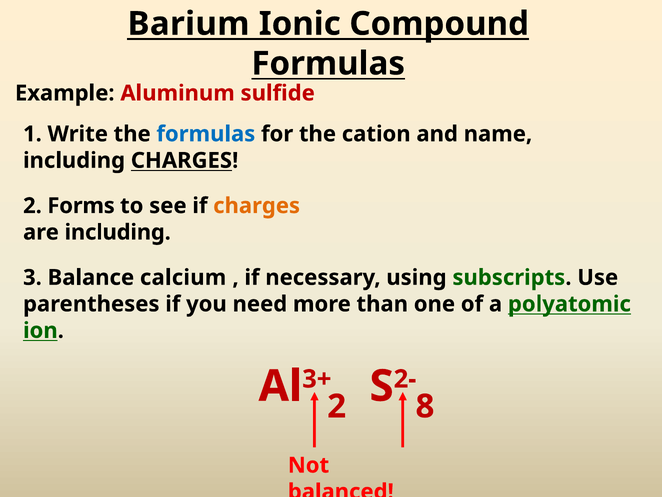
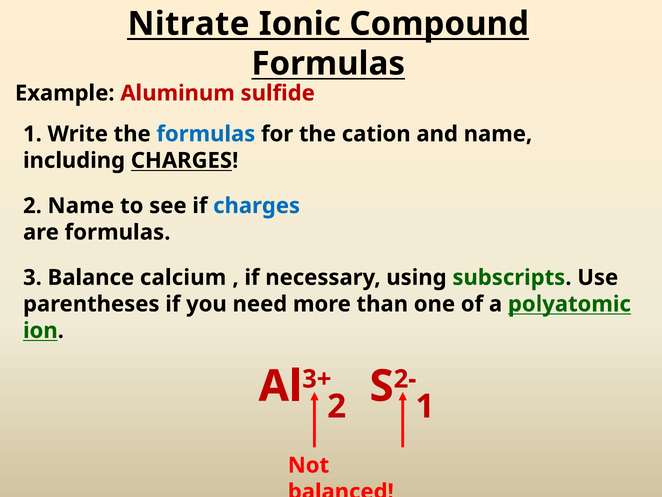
Barium: Barium -> Nitrate
2 Forms: Forms -> Name
charges at (257, 206) colour: orange -> blue
are including: including -> formulas
2 8: 8 -> 1
